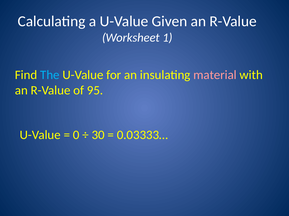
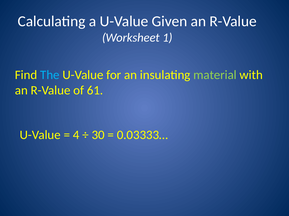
material colour: pink -> light green
95: 95 -> 61
0: 0 -> 4
